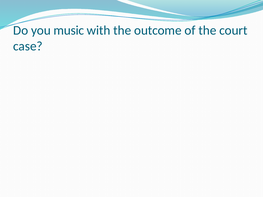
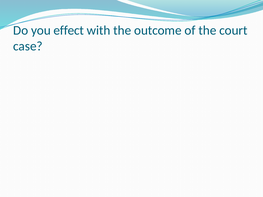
music: music -> effect
